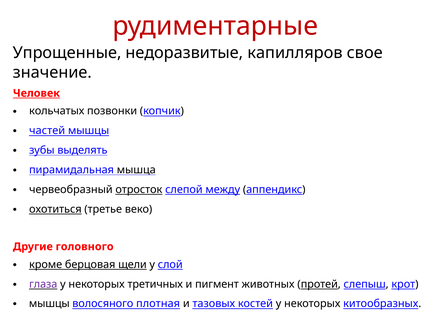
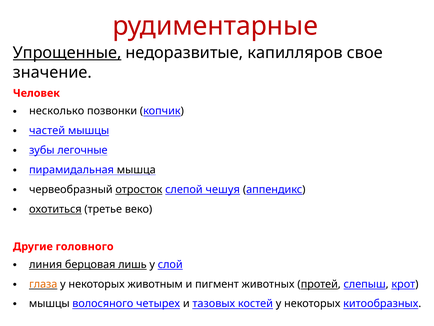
Упрощенные underline: none -> present
Человек underline: present -> none
кольчатых: кольчатых -> несколько
выделять: выделять -> легочные
между: между -> чешуя
кроме: кроме -> линия
щели: щели -> лишь
глаза colour: purple -> orange
третичных: третичных -> животным
плотная: плотная -> четырех
